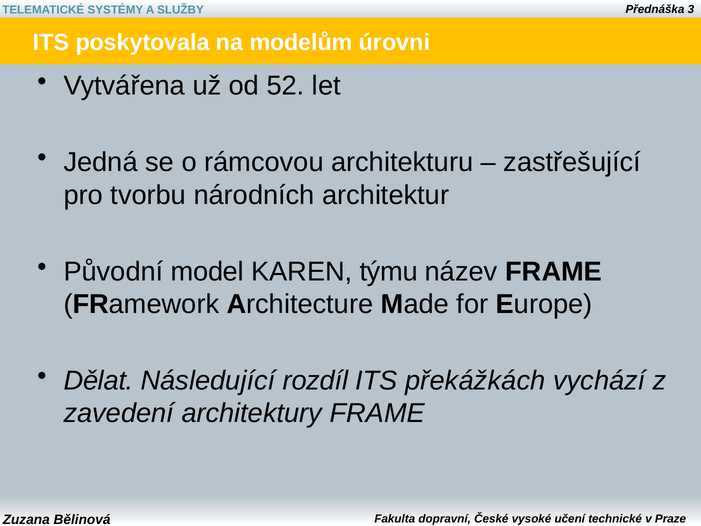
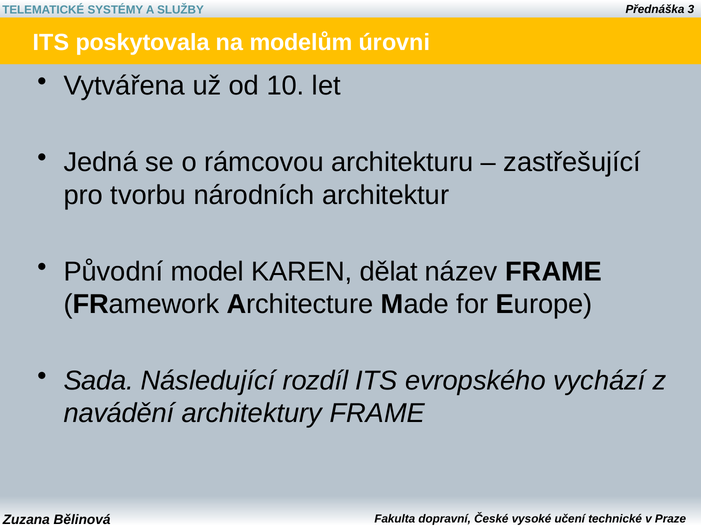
52: 52 -> 10
týmu: týmu -> dělat
Dělat: Dělat -> Sada
překážkách: překážkách -> evropského
zavedení: zavedení -> navádění
